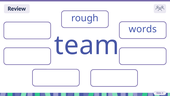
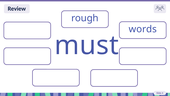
team: team -> must
